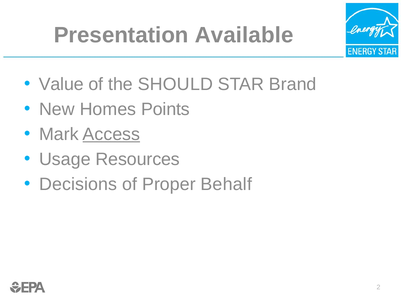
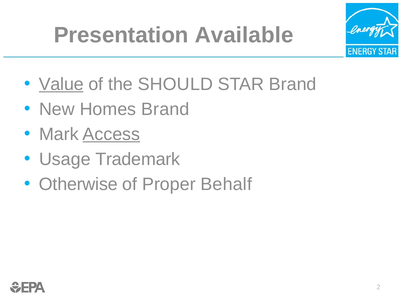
Value underline: none -> present
Homes Points: Points -> Brand
Resources: Resources -> Trademark
Decisions: Decisions -> Otherwise
